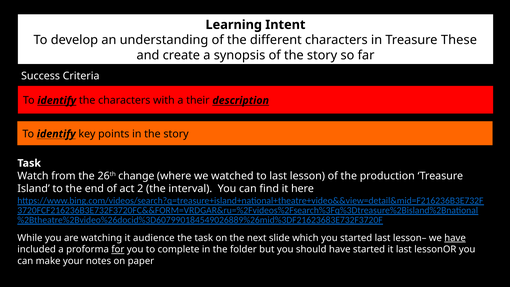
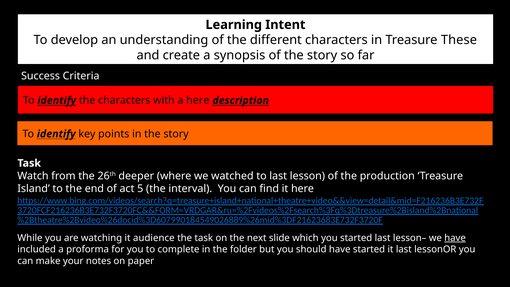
a their: their -> here
change: change -> deeper
2: 2 -> 5
for underline: present -> none
